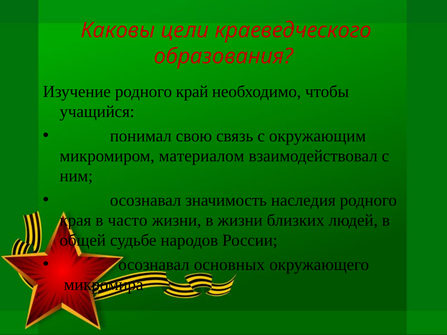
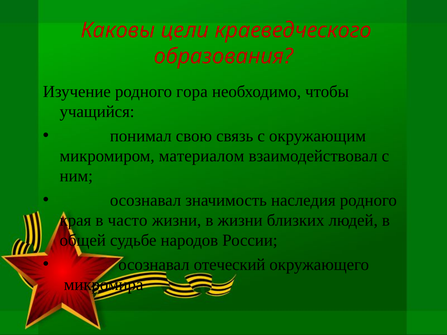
край: край -> гора
основных: основных -> отеческий
